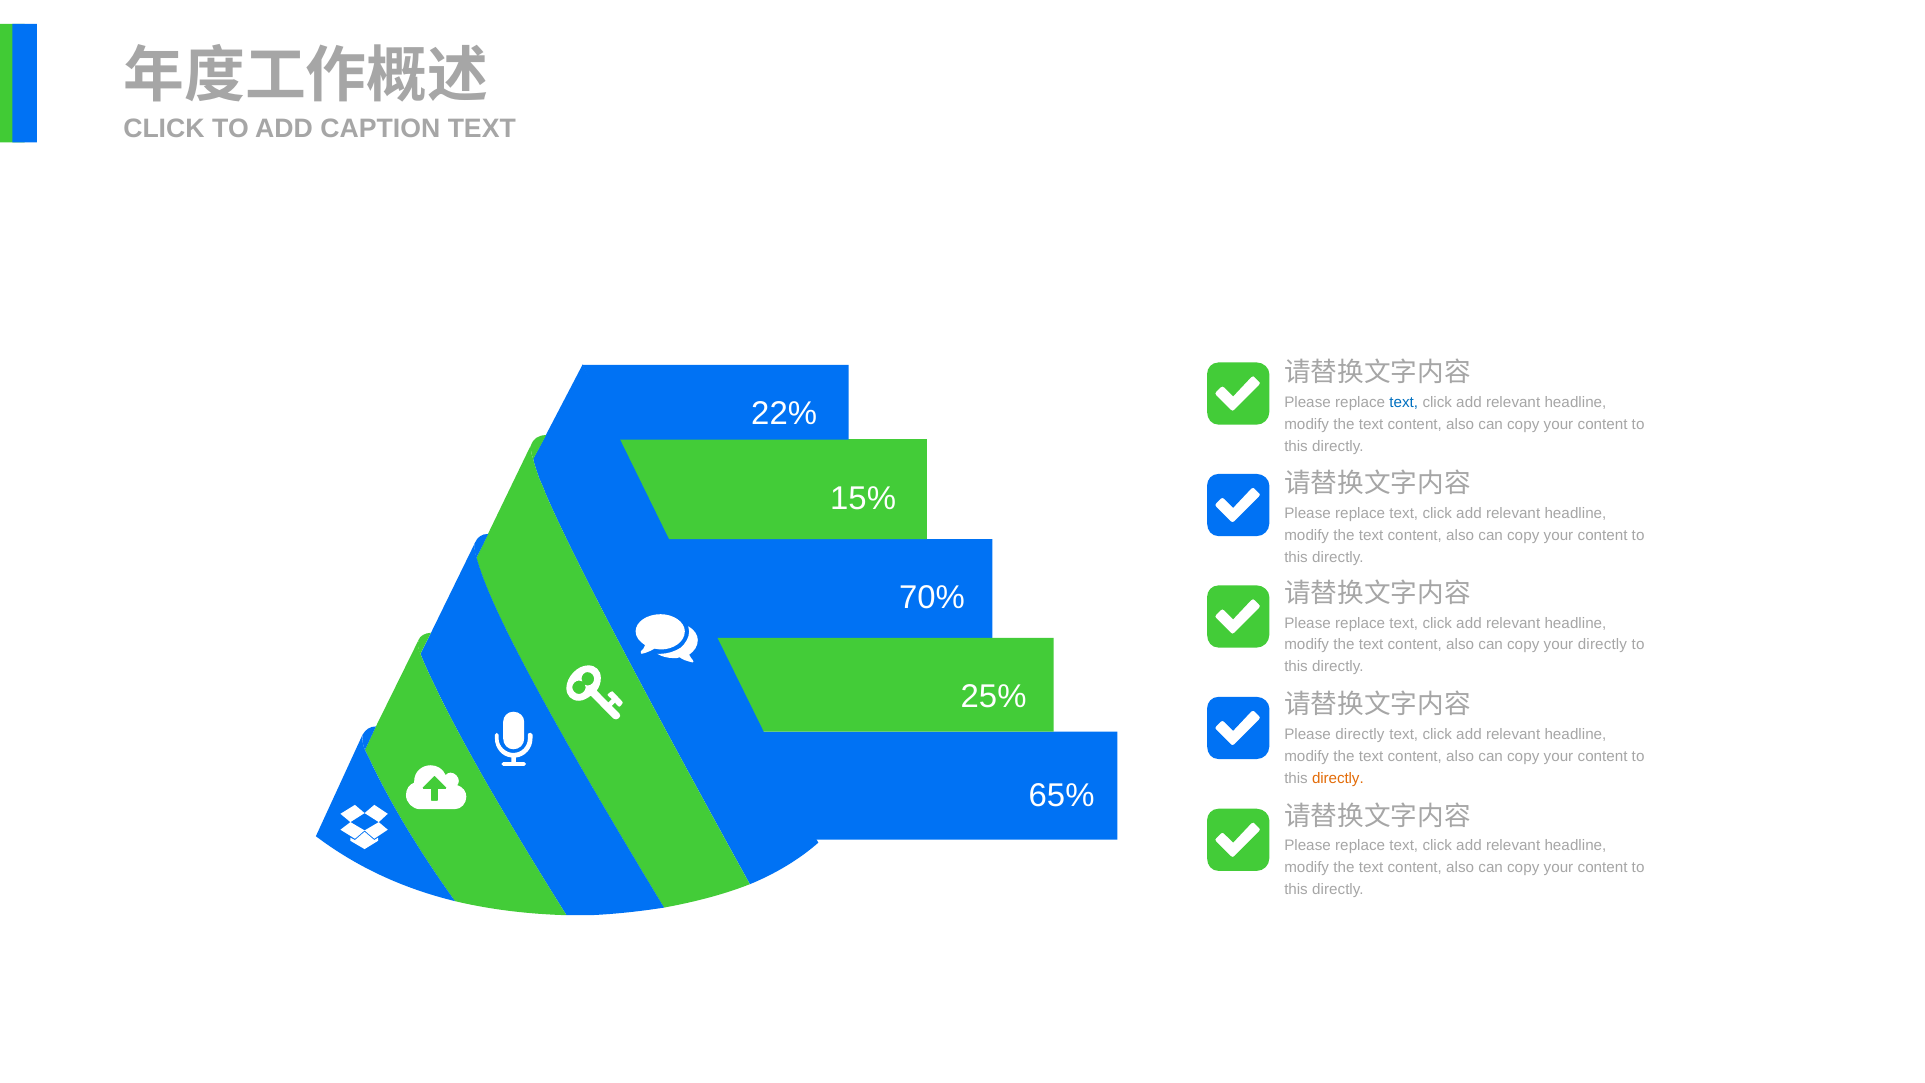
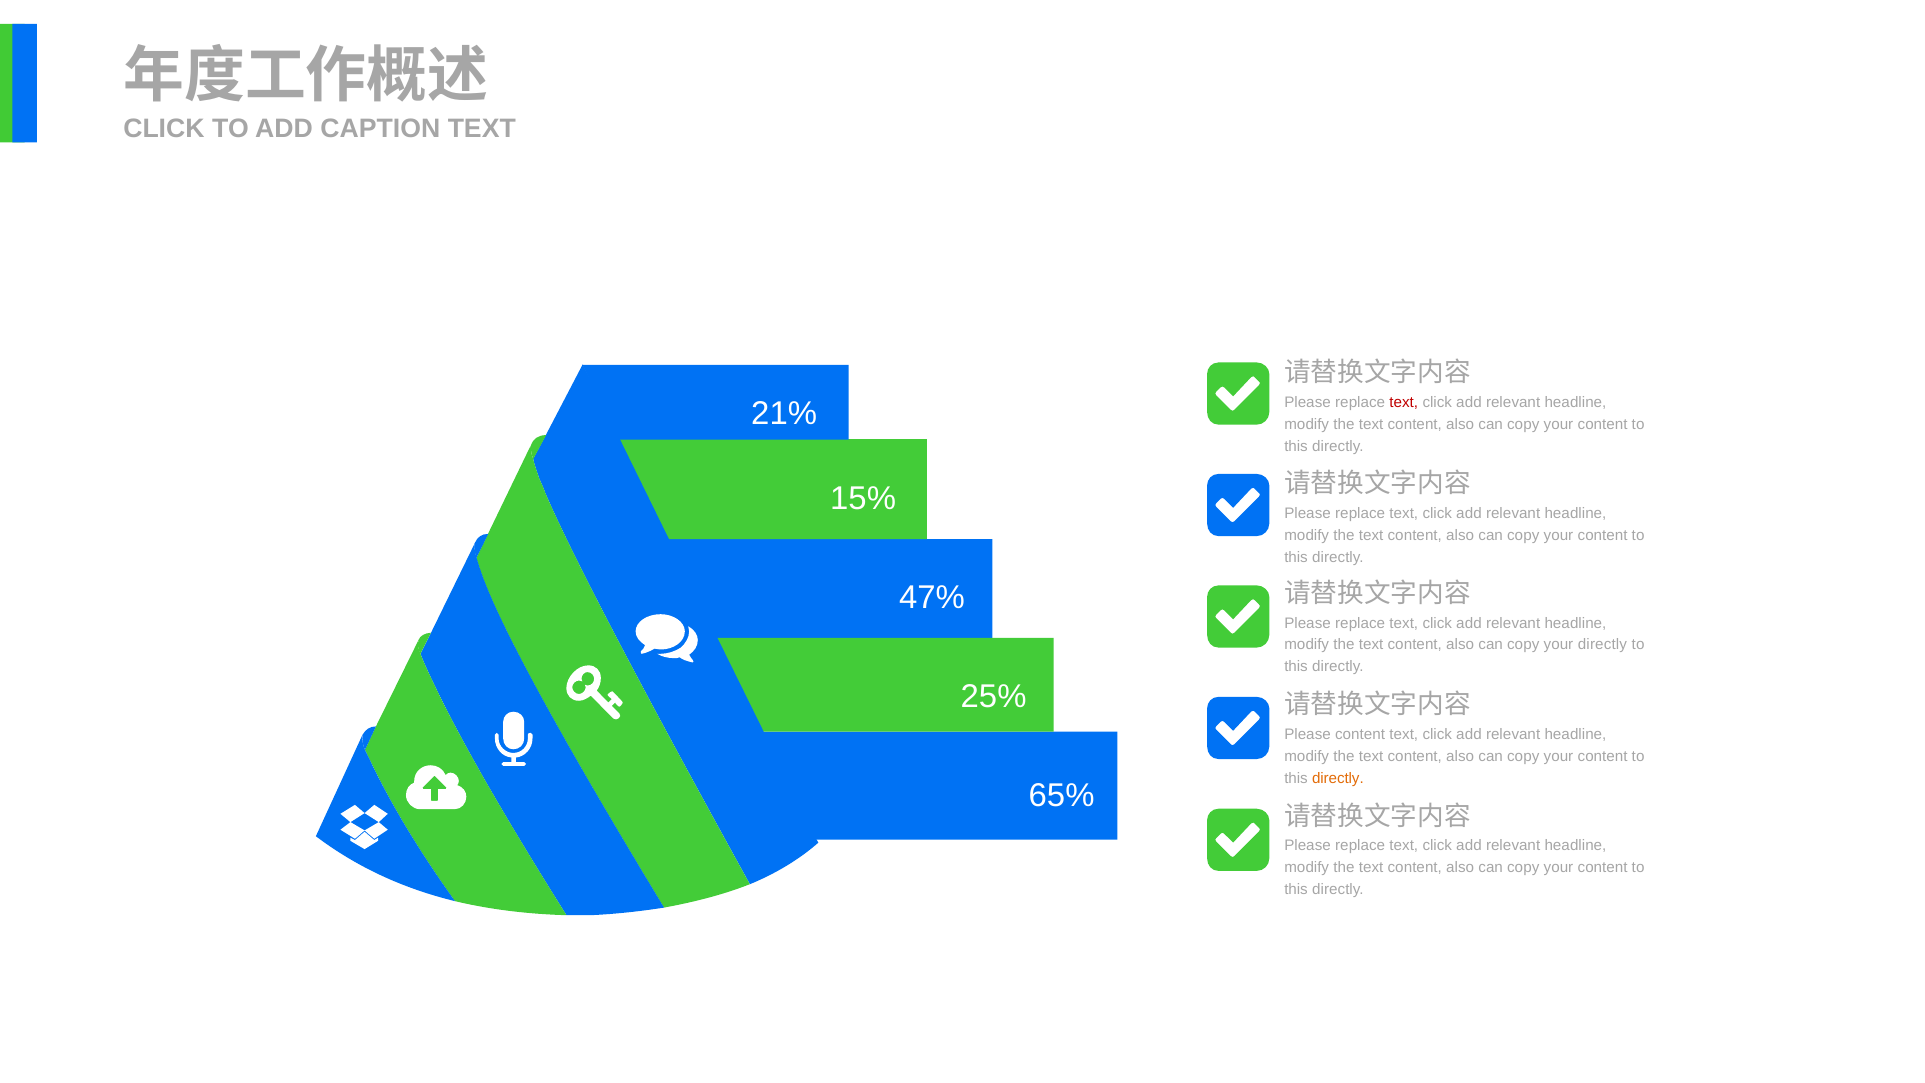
text at (1404, 402) colour: blue -> red
22%: 22% -> 21%
70%: 70% -> 47%
Please directly: directly -> content
